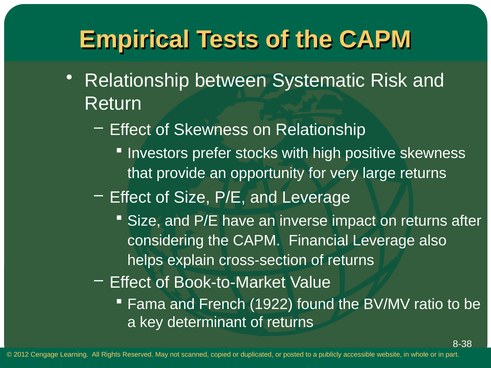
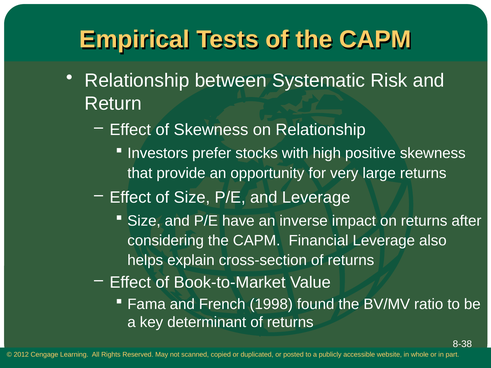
1922: 1922 -> 1998
